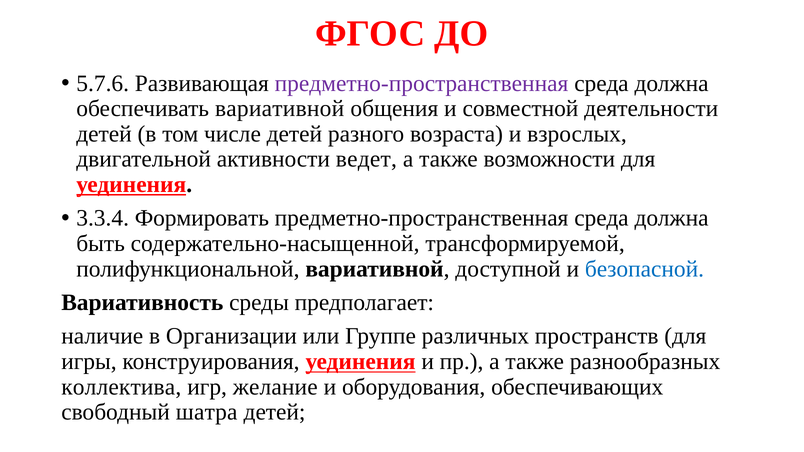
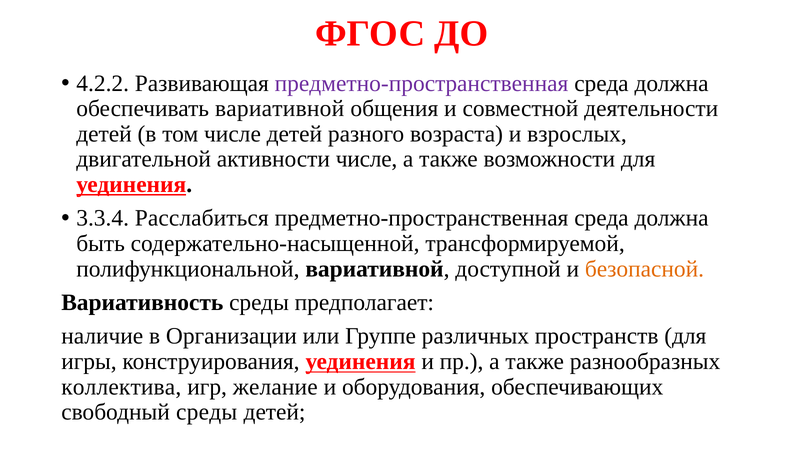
5.7.6: 5.7.6 -> 4.2.2
активности ведет: ведет -> числе
Формировать: Формировать -> Расслабиться
безопасной colour: blue -> orange
свободный шатра: шатра -> среды
